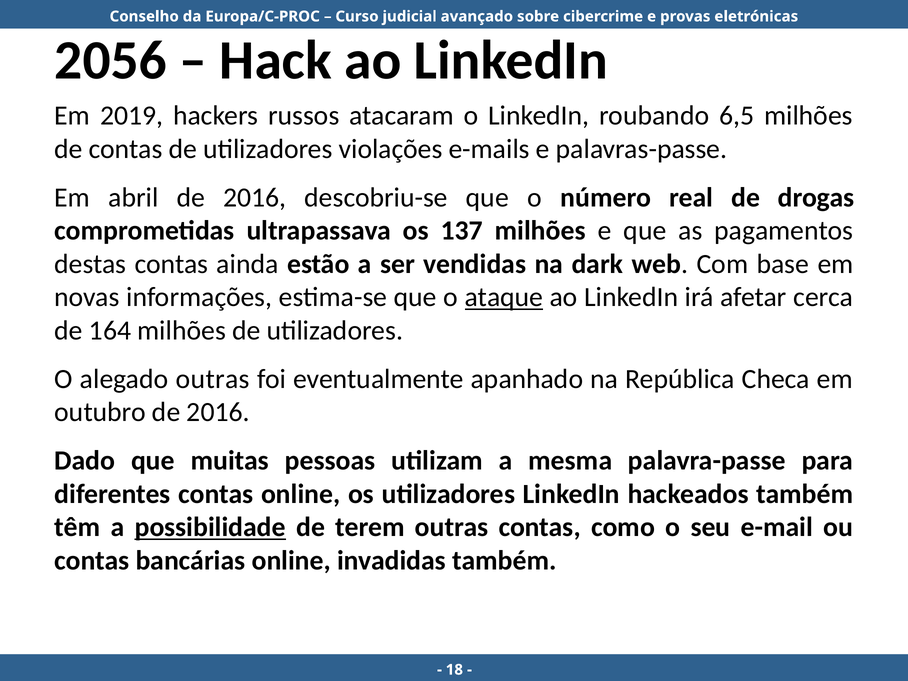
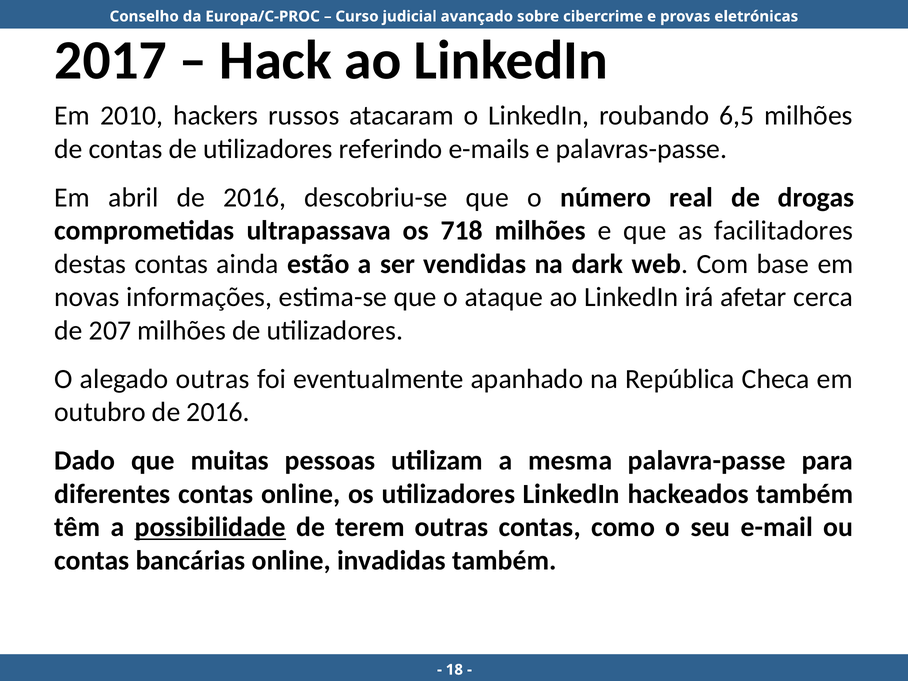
2056: 2056 -> 2017
2019: 2019 -> 2010
violações: violações -> referindo
137: 137 -> 718
pagamentos: pagamentos -> facilitadores
ataque underline: present -> none
164: 164 -> 207
